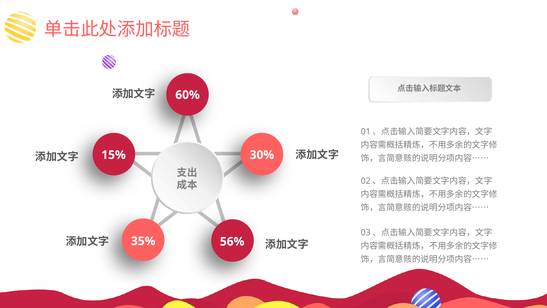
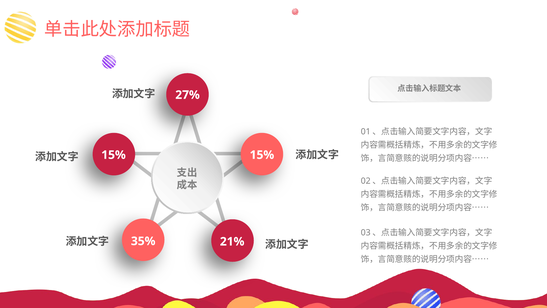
60%: 60% -> 27%
15% 30%: 30% -> 15%
56%: 56% -> 21%
